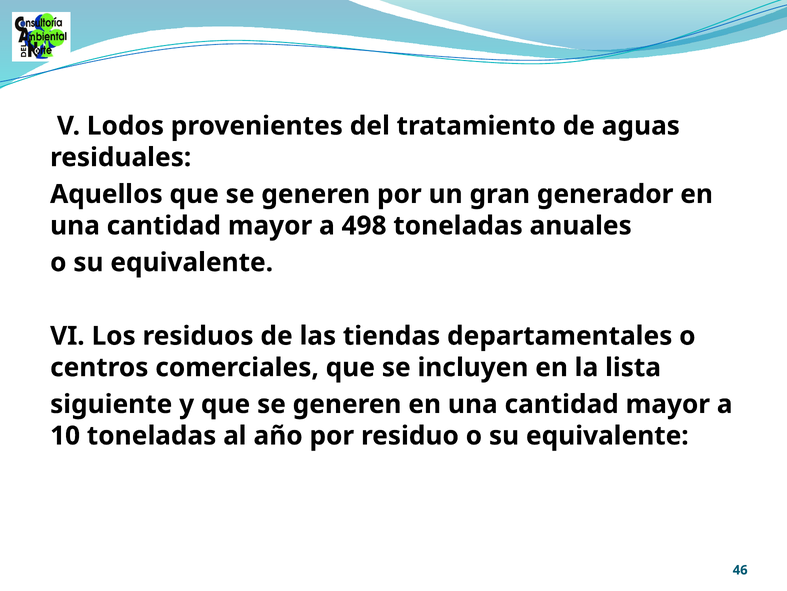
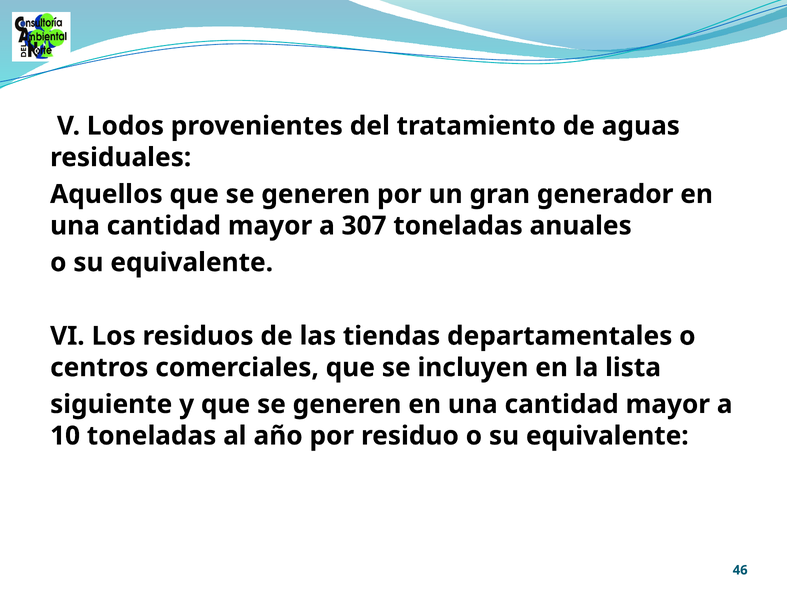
498: 498 -> 307
